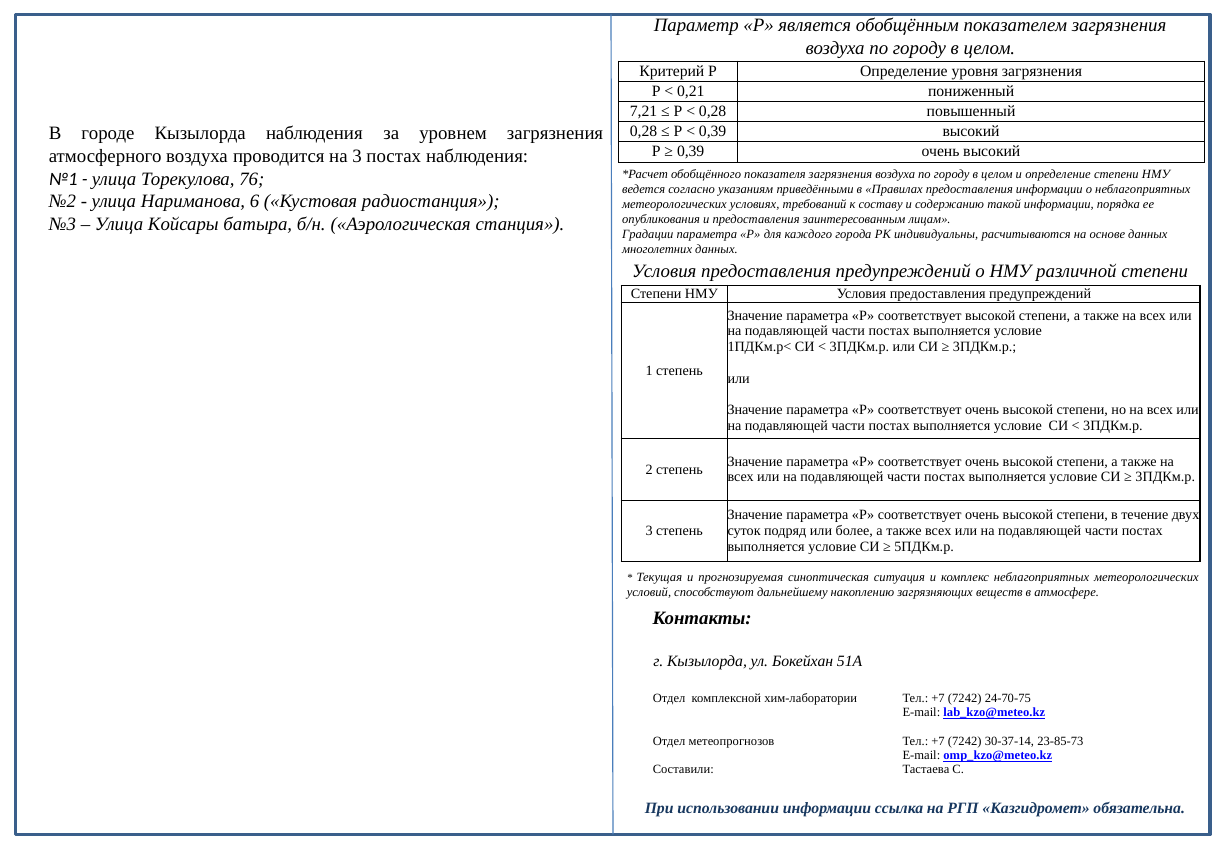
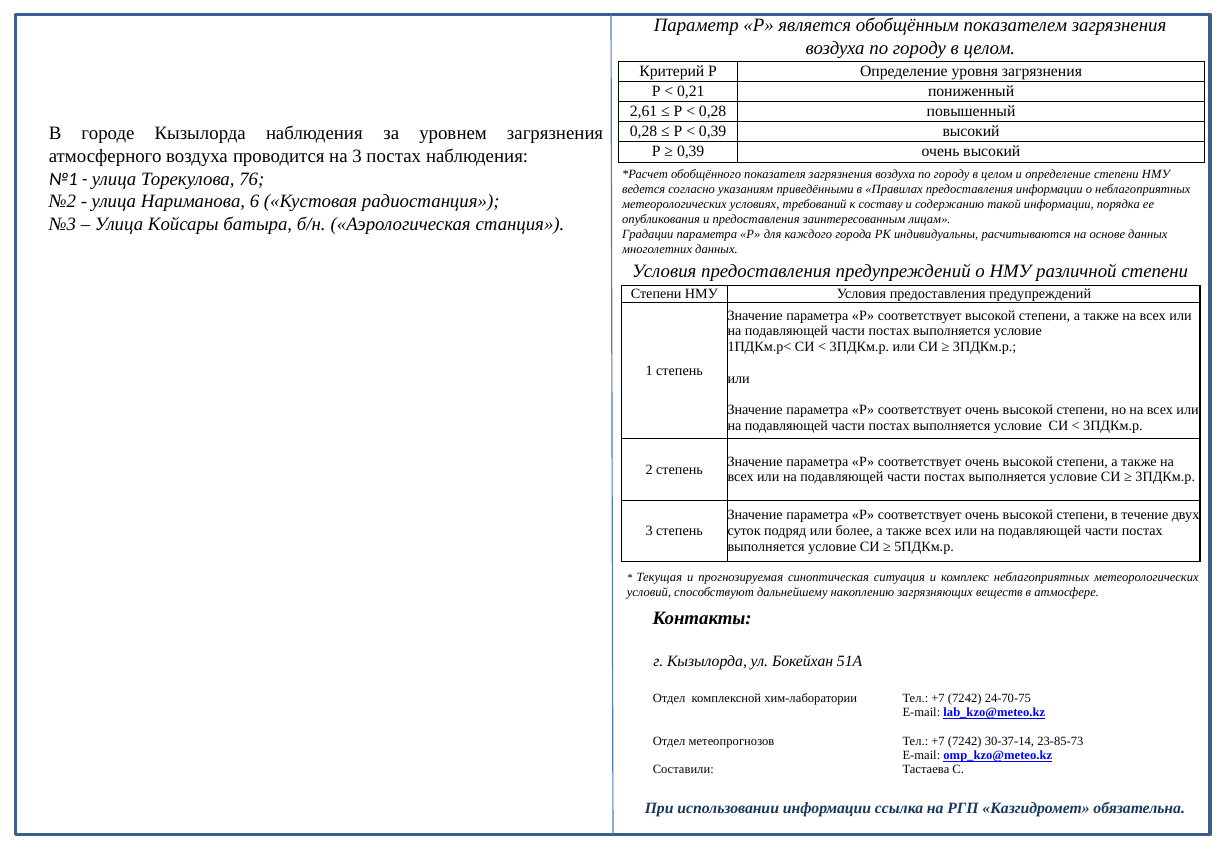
7,21: 7,21 -> 2,61
